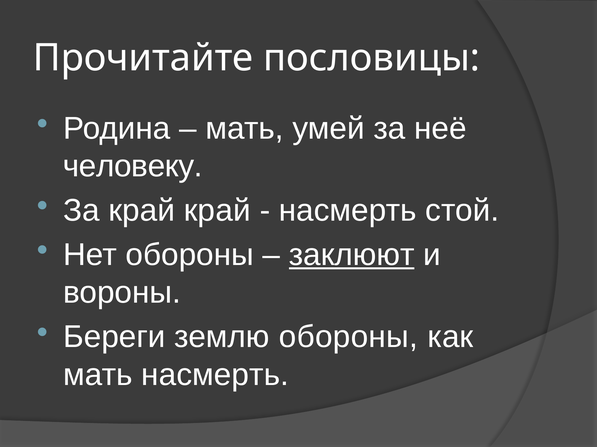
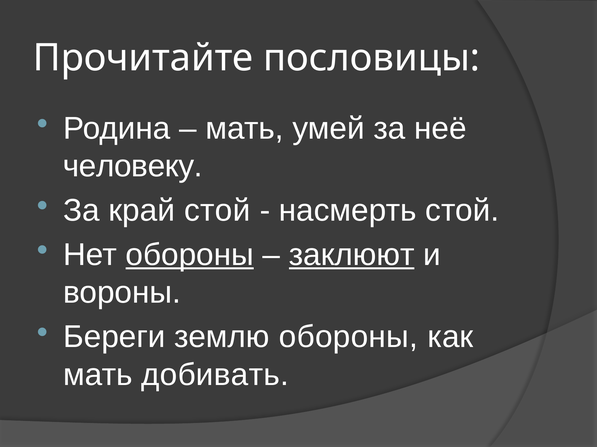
край край: край -> стой
обороны at (190, 255) underline: none -> present
мать насмерть: насмерть -> добивать
